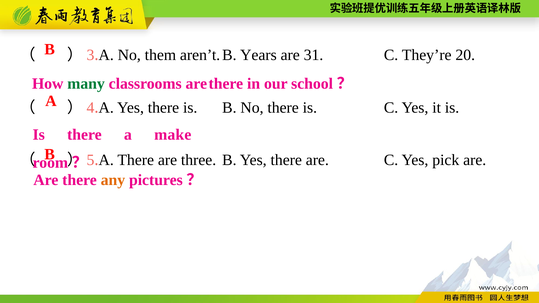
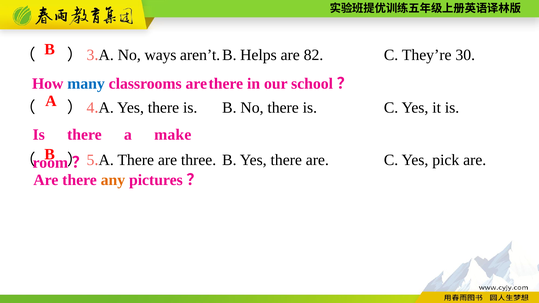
them: them -> ways
Years: Years -> Helps
31: 31 -> 82
20: 20 -> 30
many colour: green -> blue
